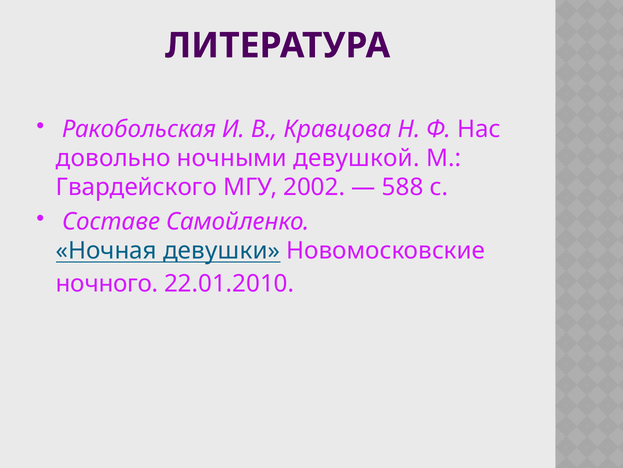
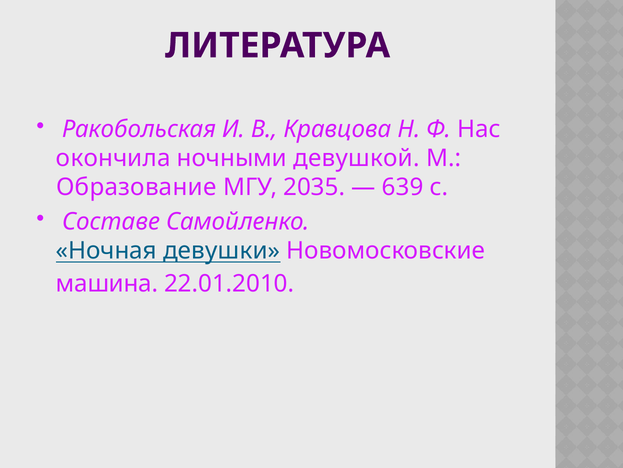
довольно: довольно -> окончила
Гвардейского: Гвардейского -> Образование
2002: 2002 -> 2035
588: 588 -> 639
ночного: ночного -> машина
